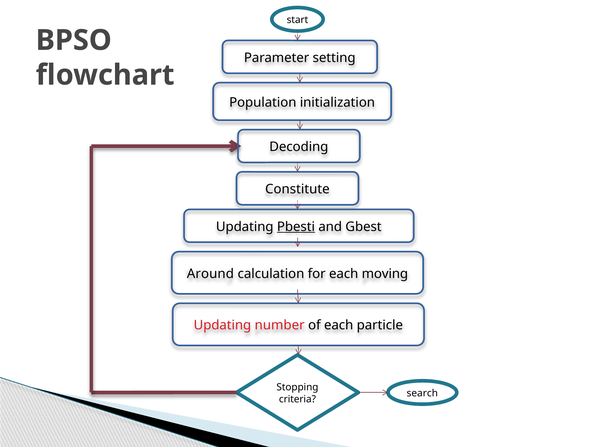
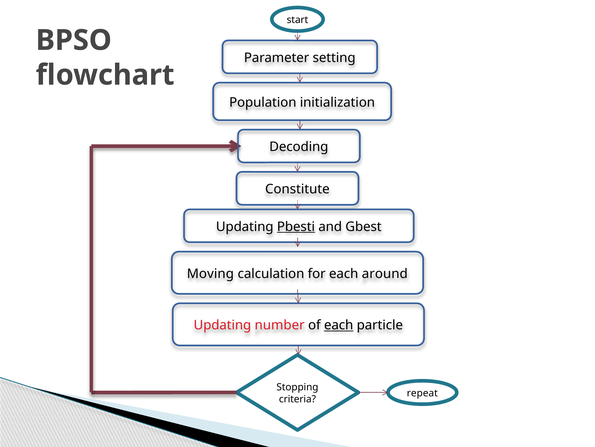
Around: Around -> Moving
moving: moving -> around
each at (339, 325) underline: none -> present
search: search -> repeat
